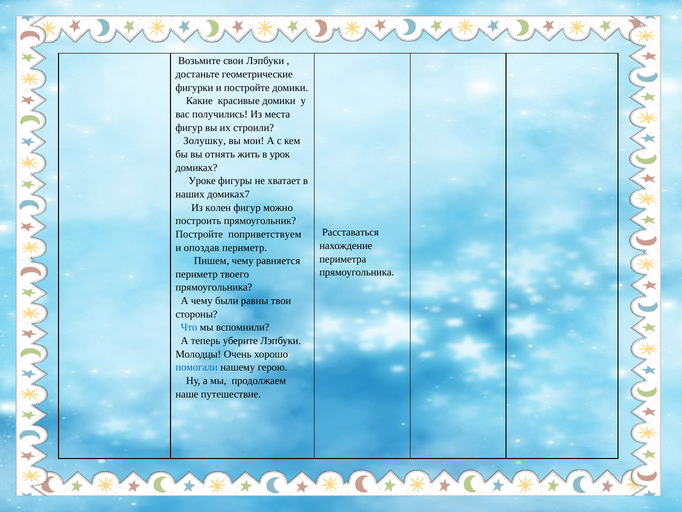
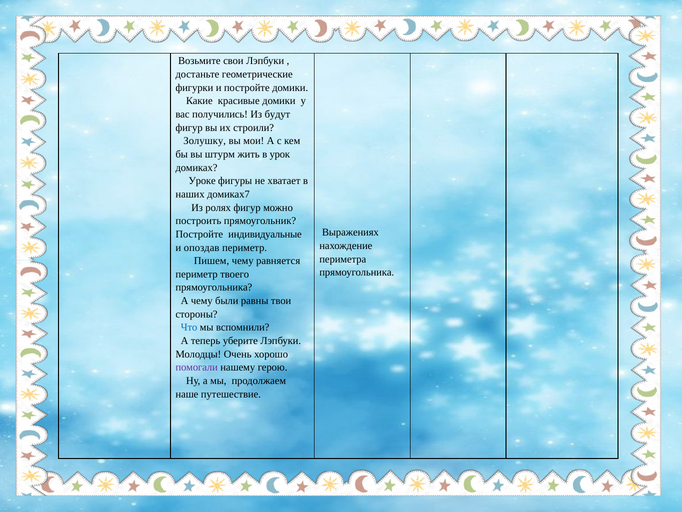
места: места -> будут
отнять: отнять -> штурм
колен: колен -> ролях
Расставаться: Расставаться -> Выражениях
поприветствуем: поприветствуем -> индивидуальные
помогали colour: blue -> purple
